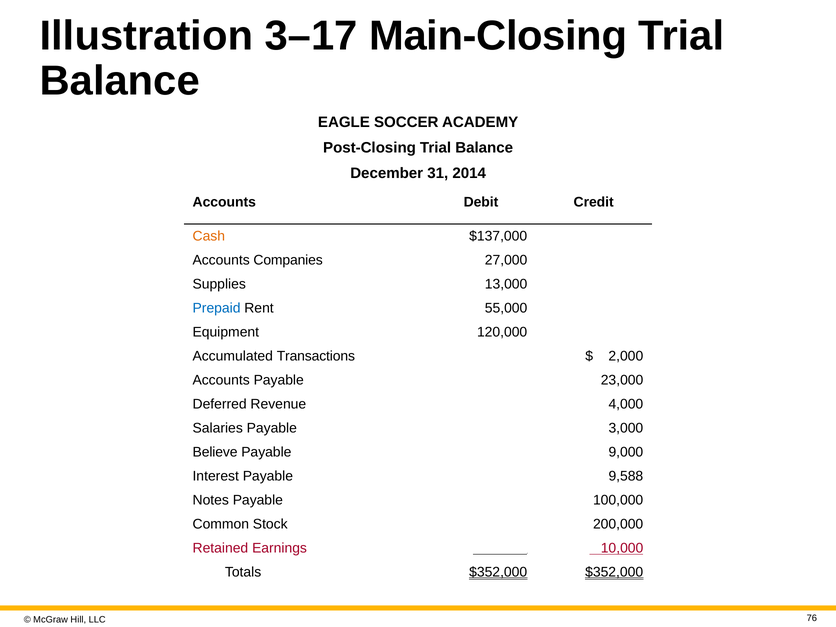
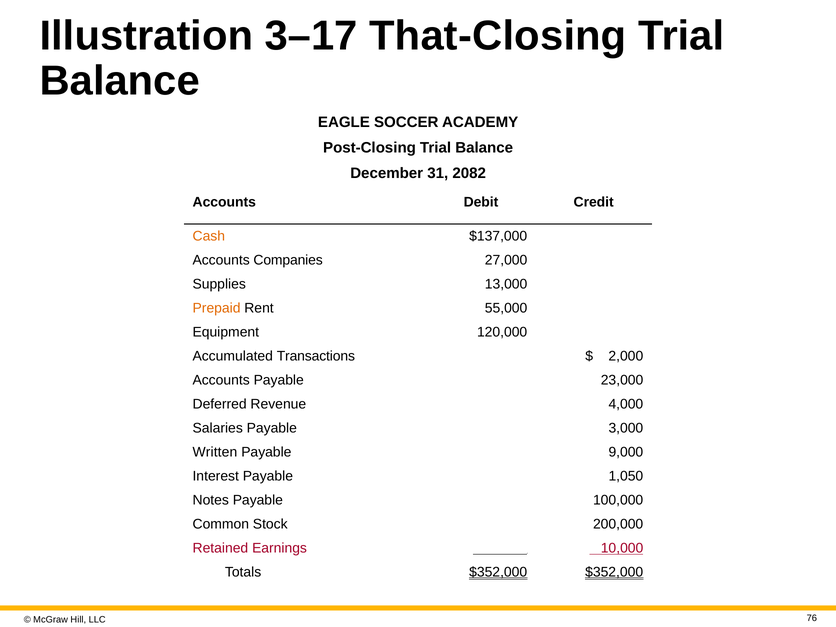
Main-Closing: Main-Closing -> That-Closing
2014: 2014 -> 2082
Prepaid colour: blue -> orange
Believe: Believe -> Written
9,588: 9,588 -> 1,050
